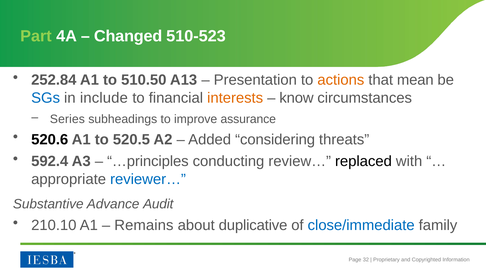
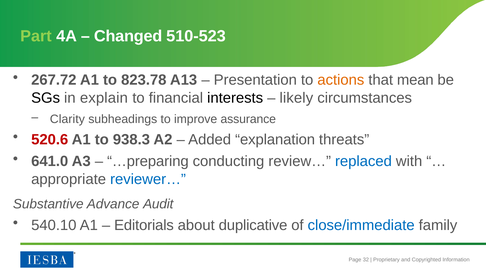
252.84: 252.84 -> 267.72
510.50: 510.50 -> 823.78
SGs colour: blue -> black
include: include -> explain
interests colour: orange -> black
know: know -> likely
Series: Series -> Clarity
520.6 colour: black -> red
520.5: 520.5 -> 938.3
considering: considering -> explanation
592.4: 592.4 -> 641.0
…principles: …principles -> …preparing
replaced colour: black -> blue
210.10: 210.10 -> 540.10
Remains: Remains -> Editorials
